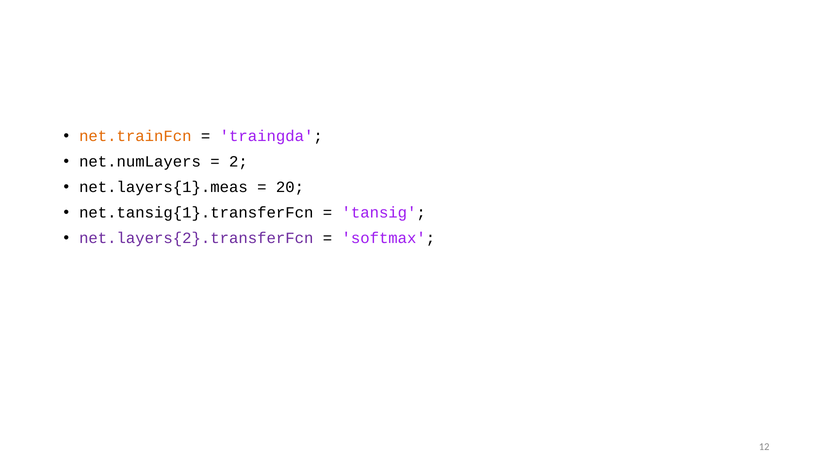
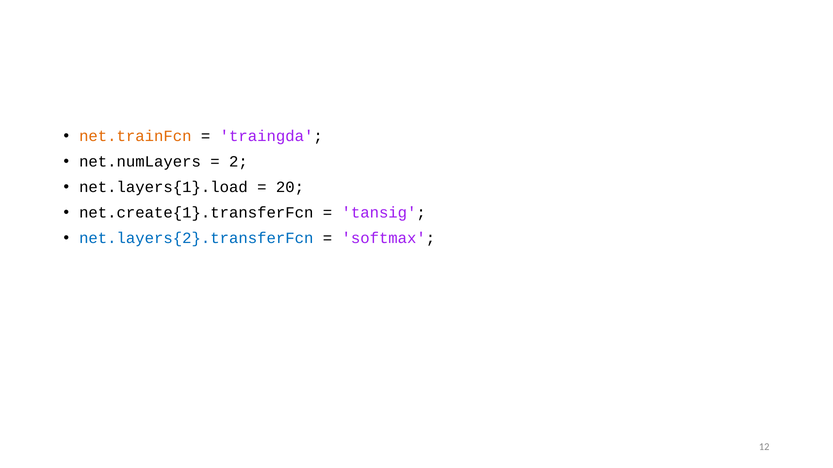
net.layers{1}.meas: net.layers{1}.meas -> net.layers{1}.load
net.tansig{1}.transferFcn: net.tansig{1}.transferFcn -> net.create{1}.transferFcn
net.layers{2}.transferFcn colour: purple -> blue
